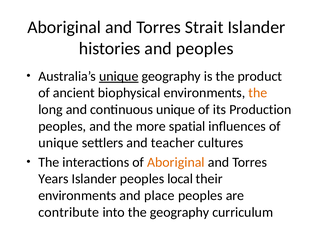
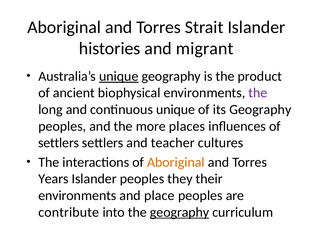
and peoples: peoples -> migrant
the at (258, 93) colour: orange -> purple
its Production: Production -> Geography
spatial: spatial -> places
unique at (58, 143): unique -> settlers
local: local -> they
geography at (180, 213) underline: none -> present
